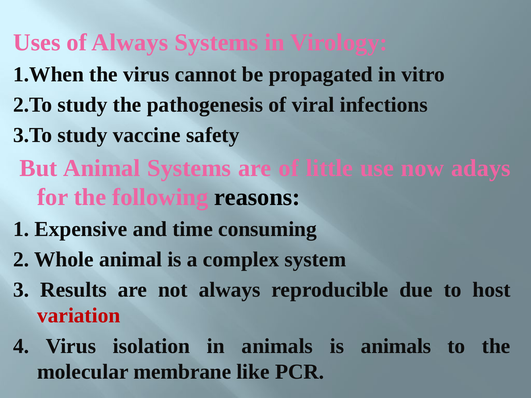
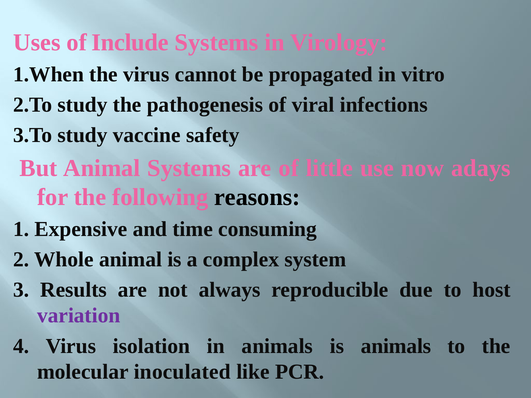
of Always: Always -> Include
variation colour: red -> purple
membrane: membrane -> inoculated
